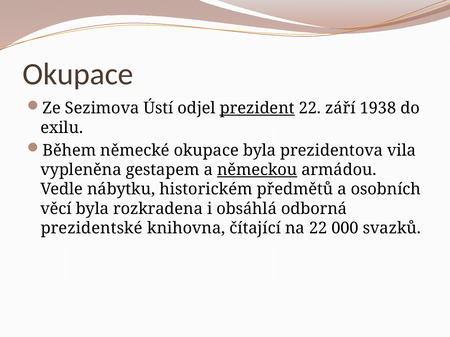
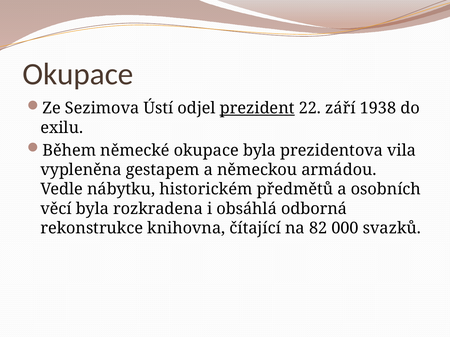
německou underline: present -> none
prezidentské: prezidentské -> rekonstrukce
na 22: 22 -> 82
